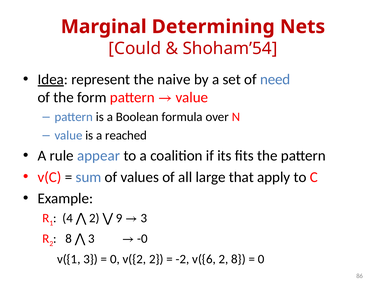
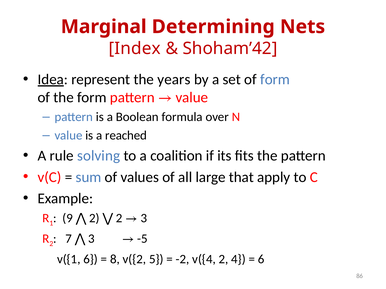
Could: Could -> Index
Shoham’54: Shoham’54 -> Shoham’42
naive: naive -> years
of need: need -> form
appear: appear -> solving
4: 4 -> 9
2 9: 9 -> 2
8 at (69, 239): 8 -> 7
-0: -0 -> -5
v({1 3: 3 -> 6
0 at (115, 260): 0 -> 8
2 at (156, 260): 2 -> 5
v({6: v({6 -> v({4
2 8: 8 -> 4
0 at (261, 260): 0 -> 6
